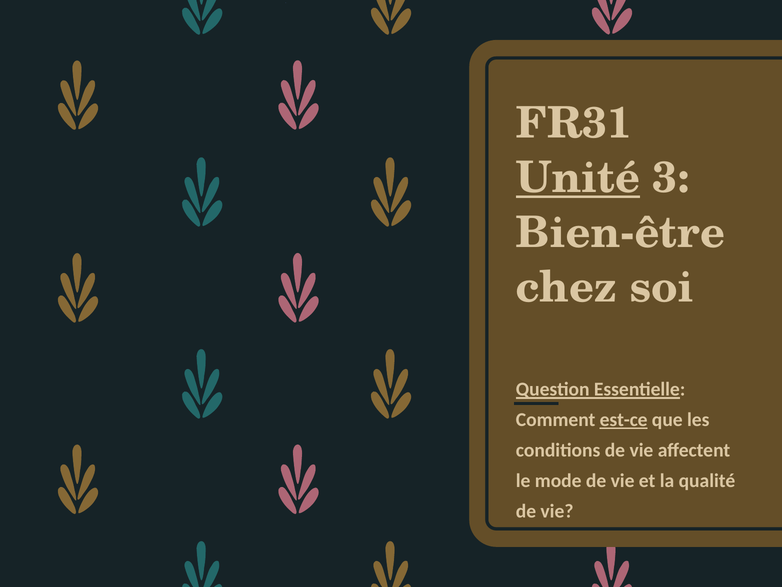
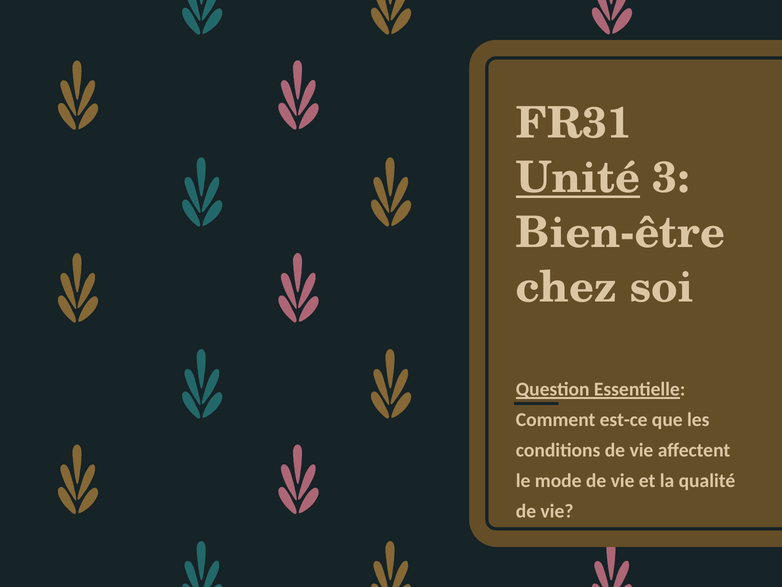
est-ce underline: present -> none
